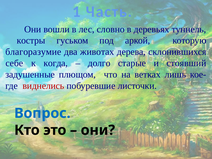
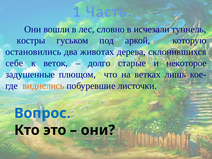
деревьях: деревьях -> исчезали
благоразумие: благоразумие -> остановились
когда: когда -> веток
стоявший: стоявший -> некоторое
виднелись colour: red -> orange
